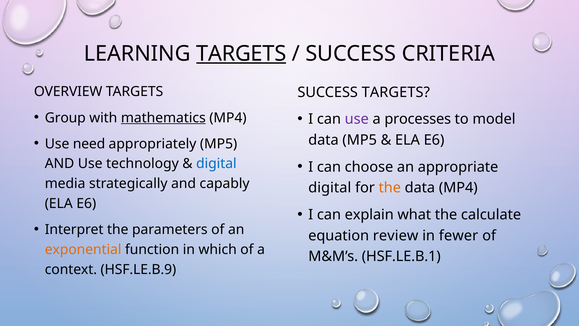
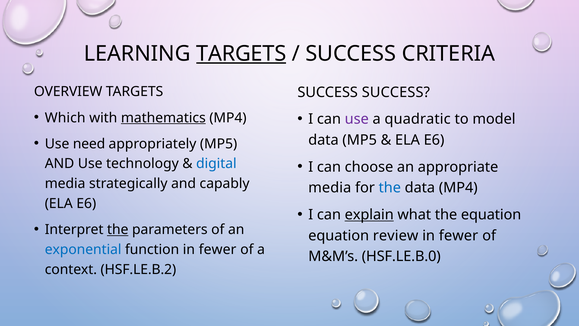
SUCCESS TARGETS: TARGETS -> SUCCESS
Group: Group -> Which
processes: processes -> quadratic
digital at (330, 188): digital -> media
the at (390, 188) colour: orange -> blue
explain underline: none -> present
the calculate: calculate -> equation
the at (118, 229) underline: none -> present
exponential colour: orange -> blue
function in which: which -> fewer
HSF.LE.B.1: HSF.LE.B.1 -> HSF.LE.B.0
HSF.LE.B.9: HSF.LE.B.9 -> HSF.LE.B.2
